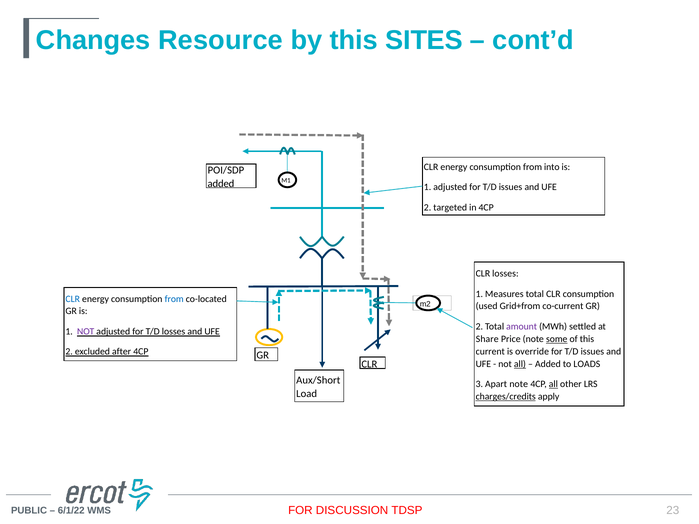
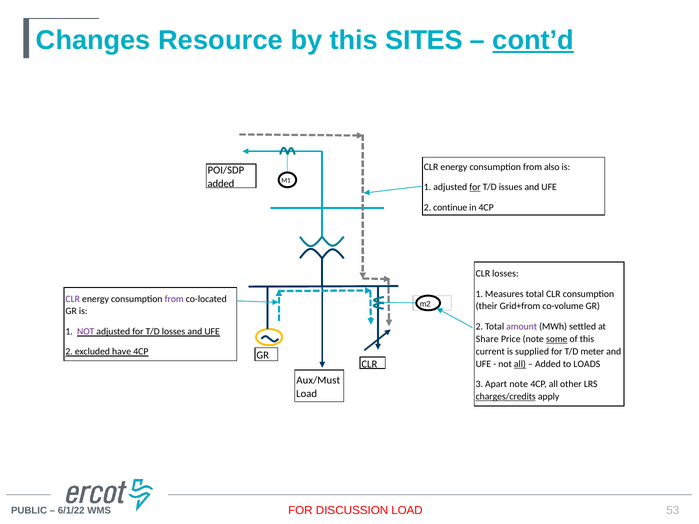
cont’d underline: none -> present
into: into -> also
for at (475, 187) underline: none -> present
targeted: targeted -> continue
CLR at (73, 299) colour: blue -> purple
from at (174, 299) colour: blue -> purple
used: used -> their
co-current: co-current -> co-volume
override: override -> supplied
issues at (592, 352): issues -> meter
after: after -> have
Aux/Short: Aux/Short -> Aux/Must
all at (553, 384) underline: present -> none
DISCUSSION TDSP: TDSP -> LOAD
23: 23 -> 53
